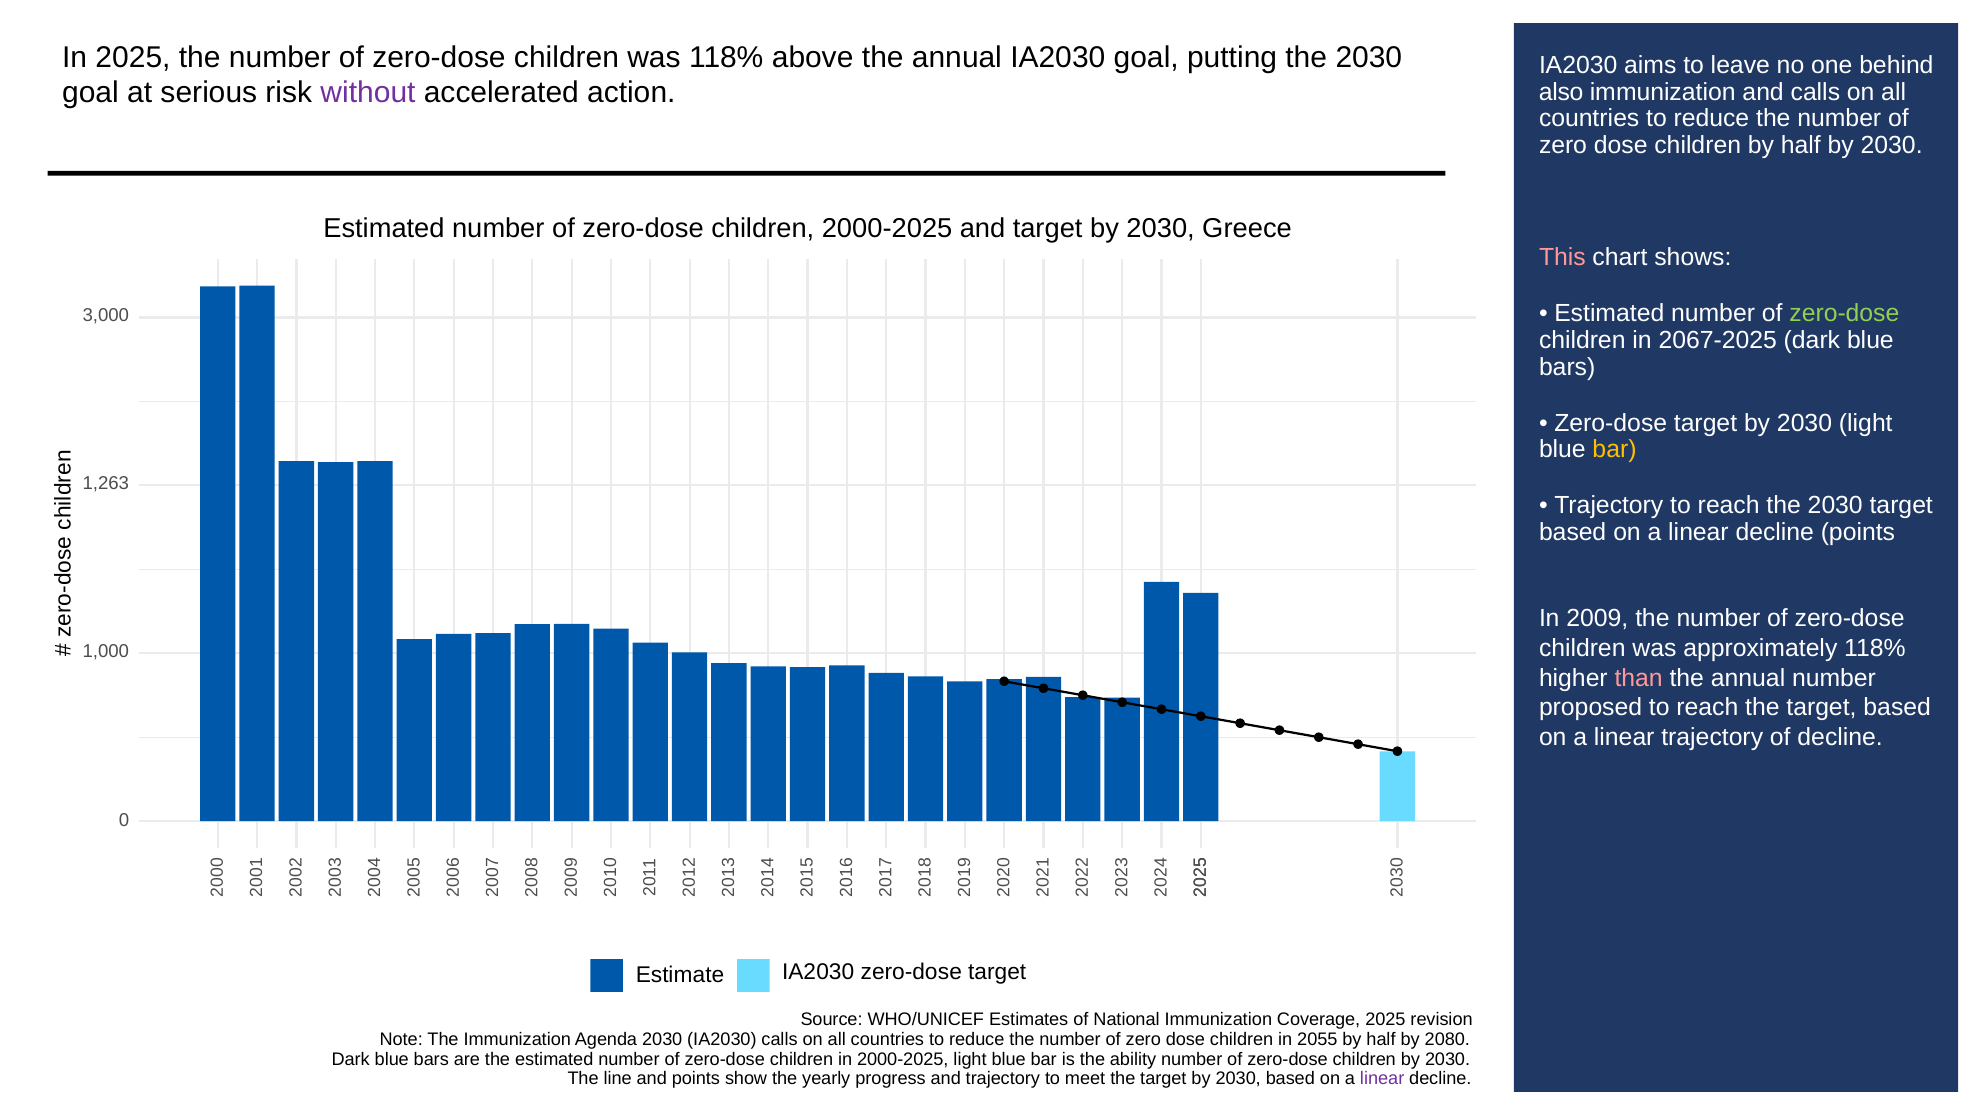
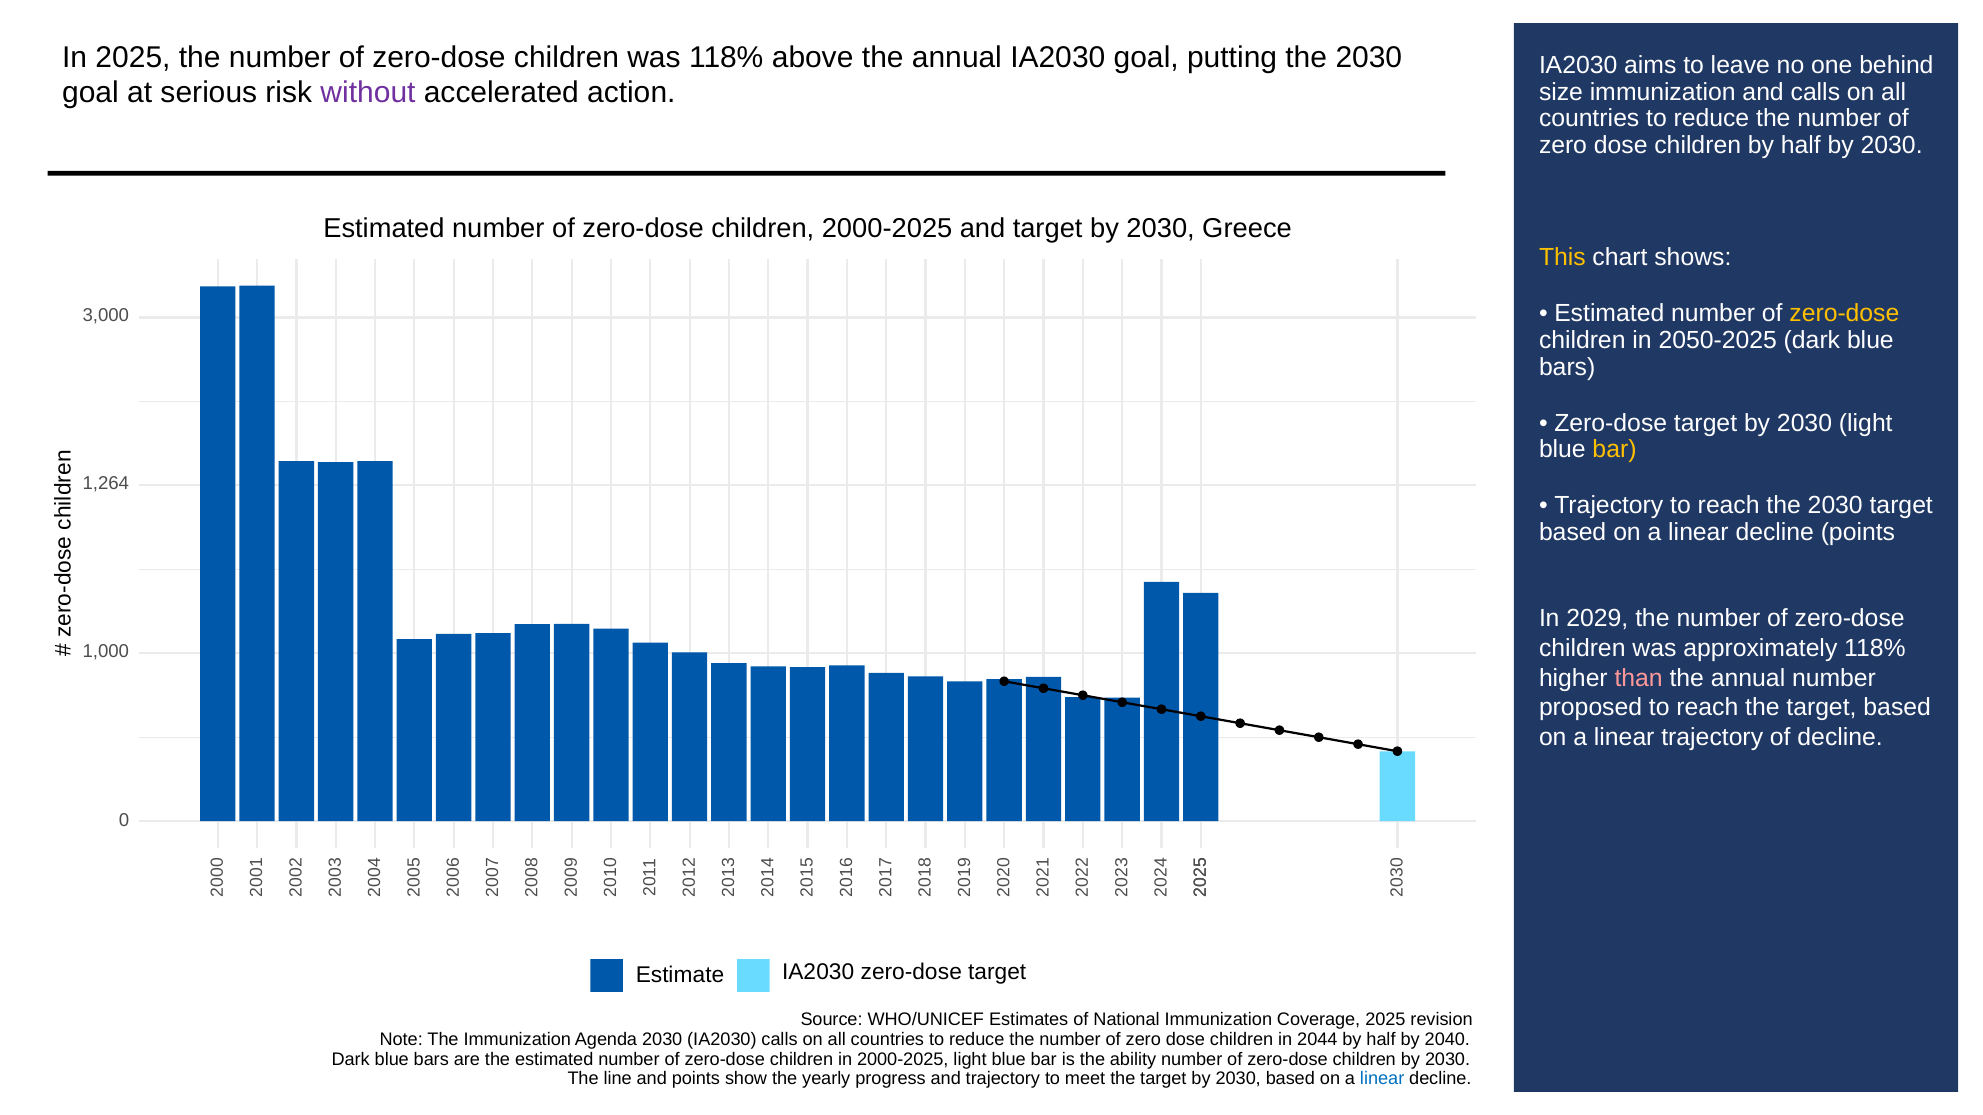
also: also -> size
This colour: pink -> yellow
zero-dose at (1844, 314) colour: light green -> yellow
2067-2025: 2067-2025 -> 2050-2025
1,263: 1,263 -> 1,264
2009: 2009 -> 2029
2055: 2055 -> 2044
2080: 2080 -> 2040
linear at (1382, 1079) colour: purple -> blue
